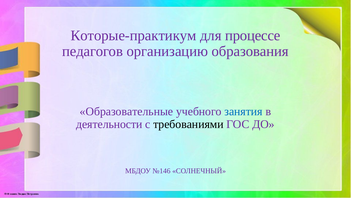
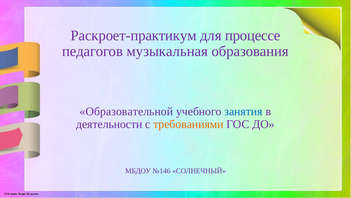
Которые-практикум: Которые-практикум -> Раскроет-практикум
организацию: организацию -> музыкальная
Образовательные: Образовательные -> Образовательной
требованиями colour: black -> orange
